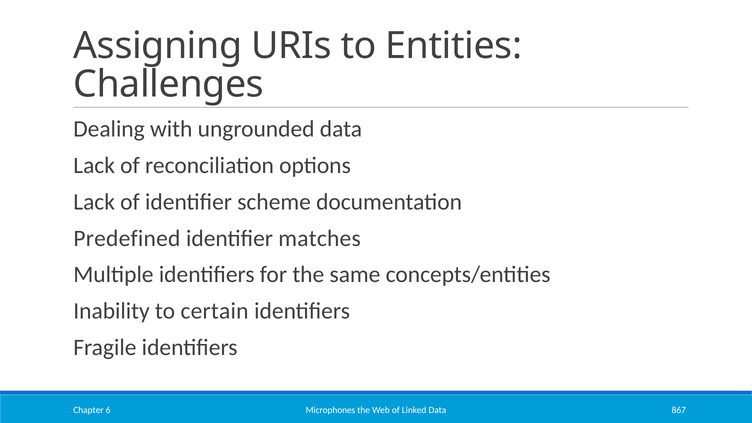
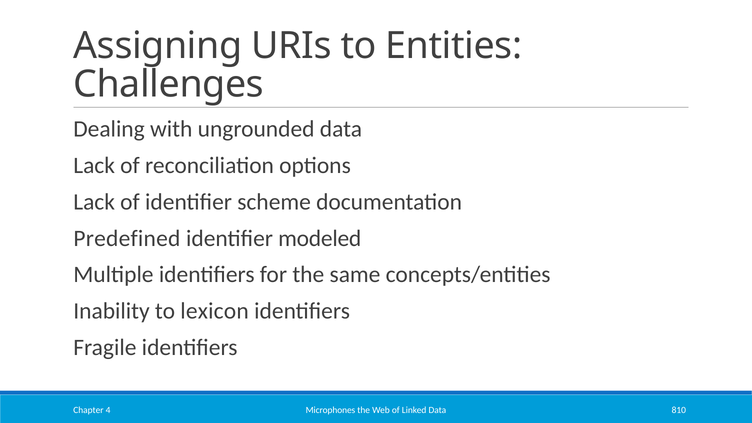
matches: matches -> modeled
certain: certain -> lexicon
867: 867 -> 810
6: 6 -> 4
